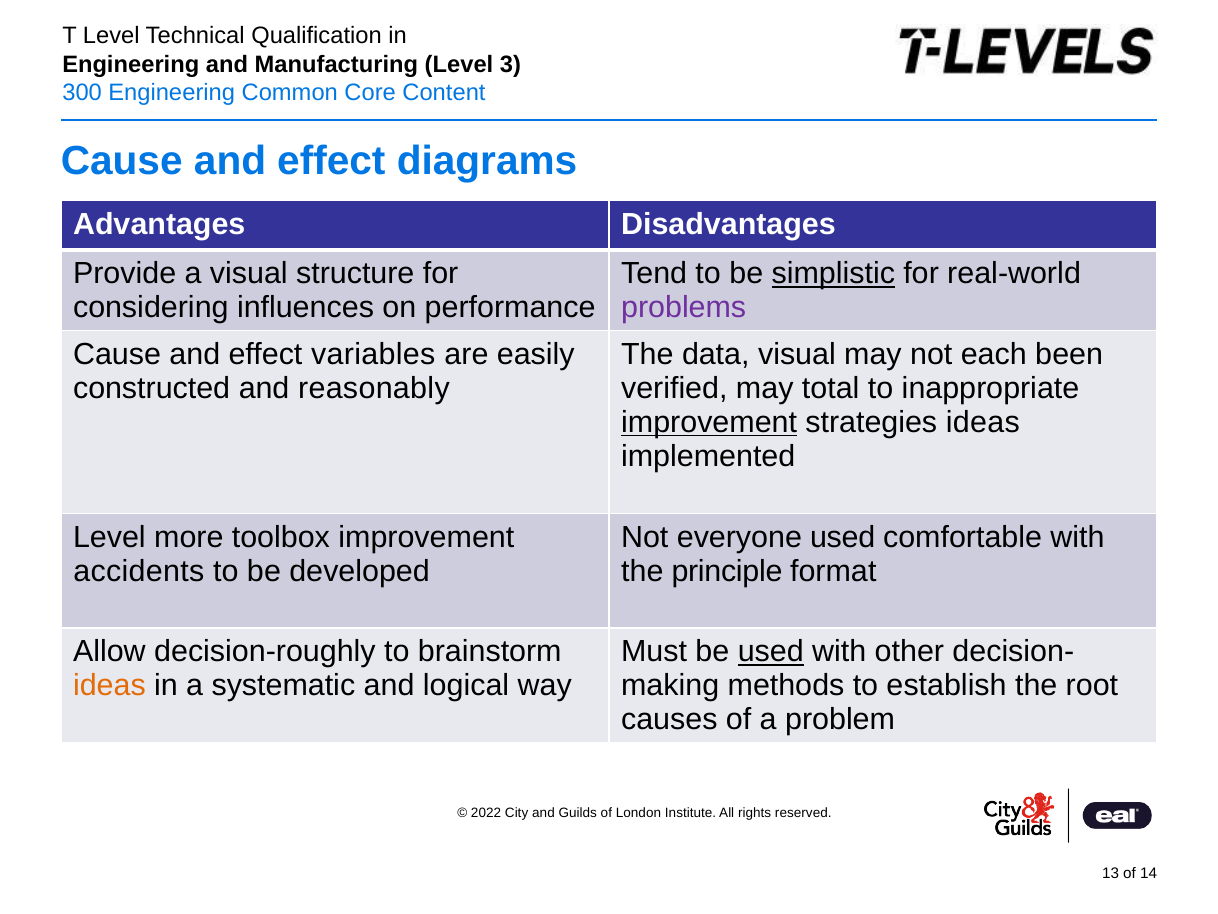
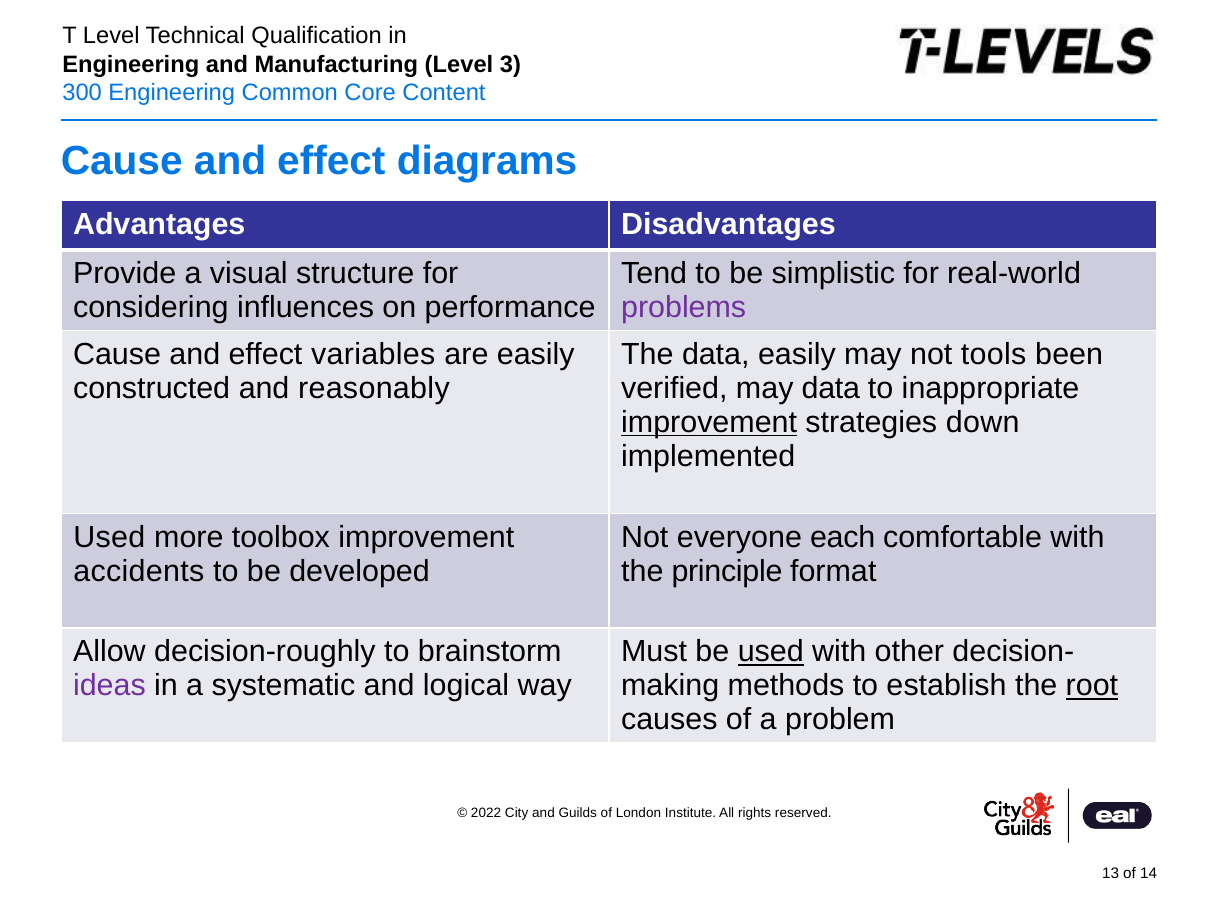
simplistic underline: present -> none
data visual: visual -> easily
each: each -> tools
may total: total -> data
strategies ideas: ideas -> down
Level at (109, 537): Level -> Used
everyone used: used -> each
ideas at (109, 685) colour: orange -> purple
root underline: none -> present
